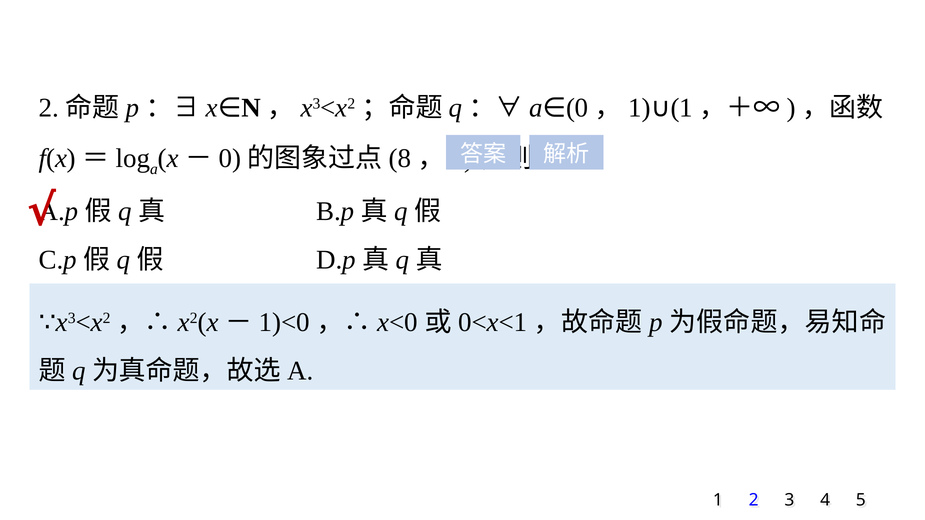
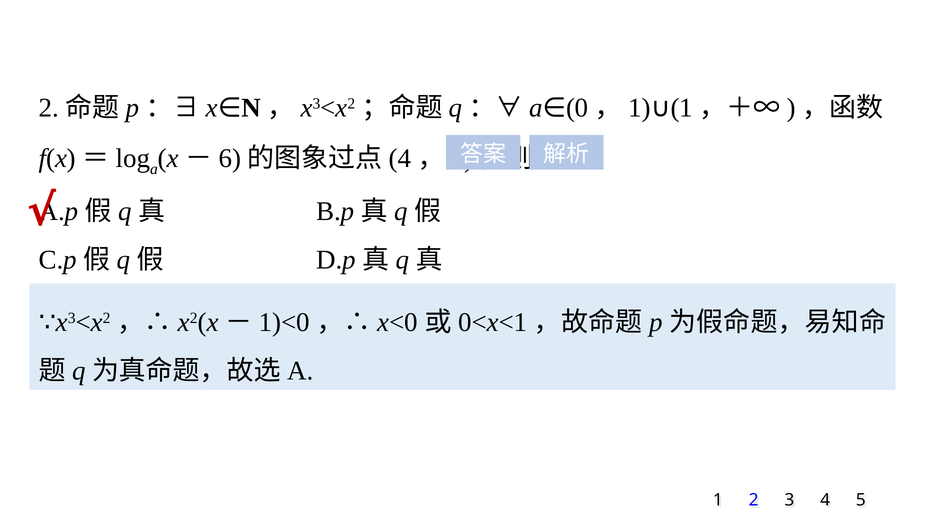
0 at (230, 159): 0 -> 6
8 at (400, 159): 8 -> 4
